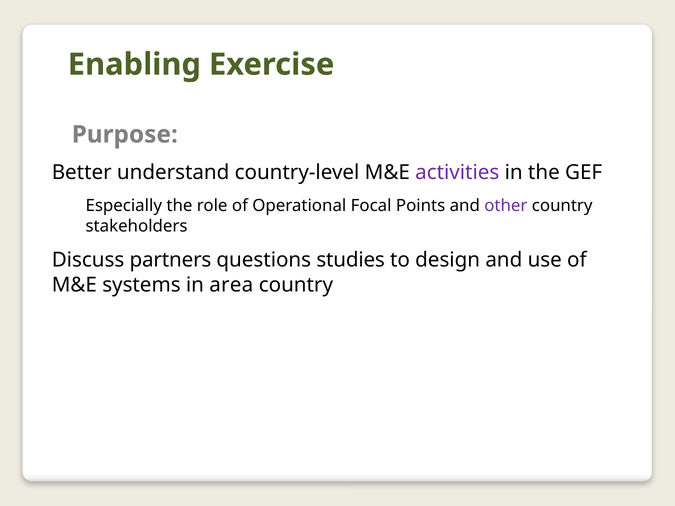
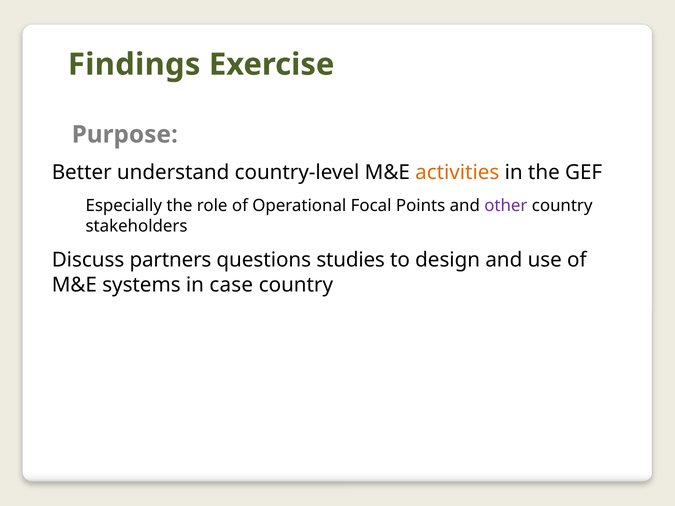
Enabling: Enabling -> Findings
activities colour: purple -> orange
area: area -> case
